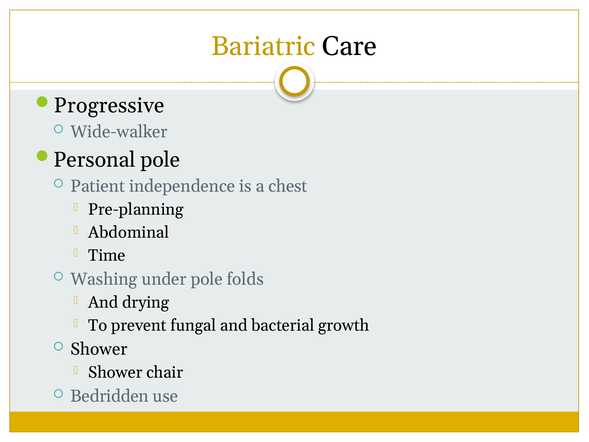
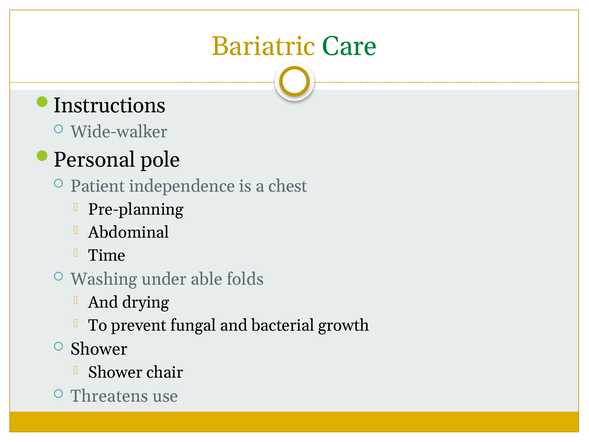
Care colour: black -> green
Progressive: Progressive -> Instructions
under pole: pole -> able
Bedridden: Bedridden -> Threatens
